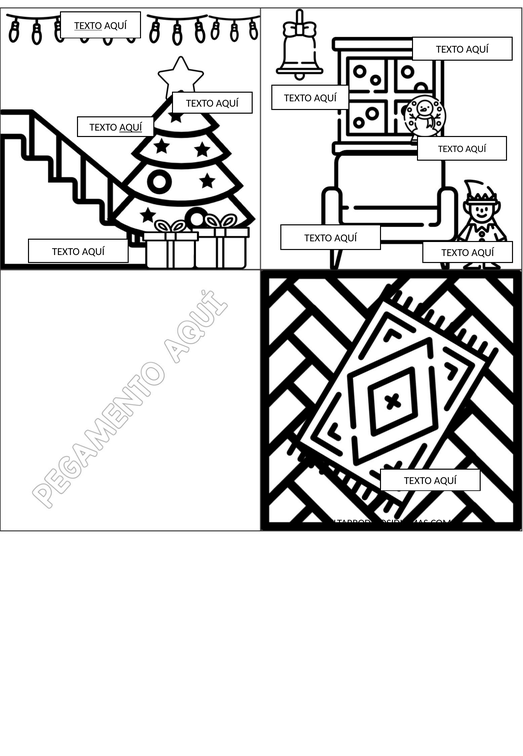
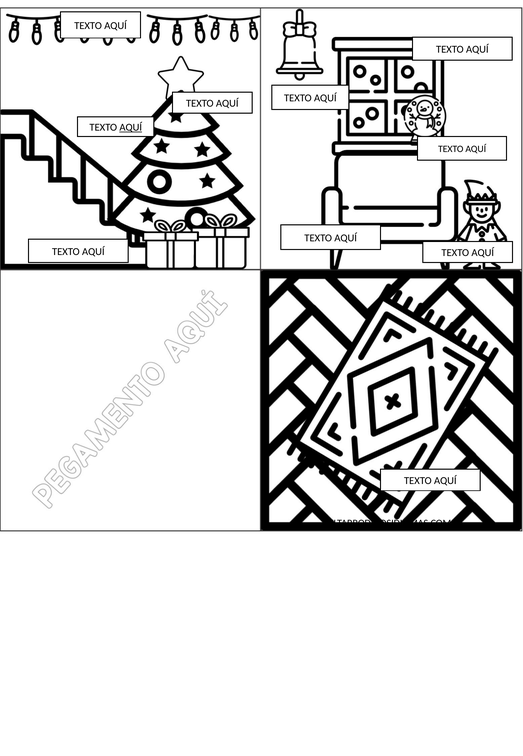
TEXTO at (88, 26) underline: present -> none
